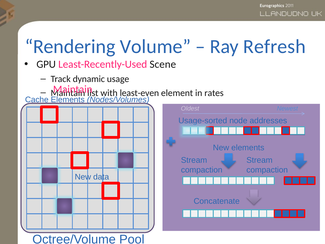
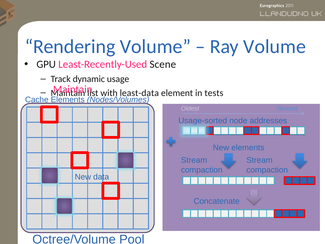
Ray Refresh: Refresh -> Volume
least-even: least-even -> least-data
rates: rates -> tests
